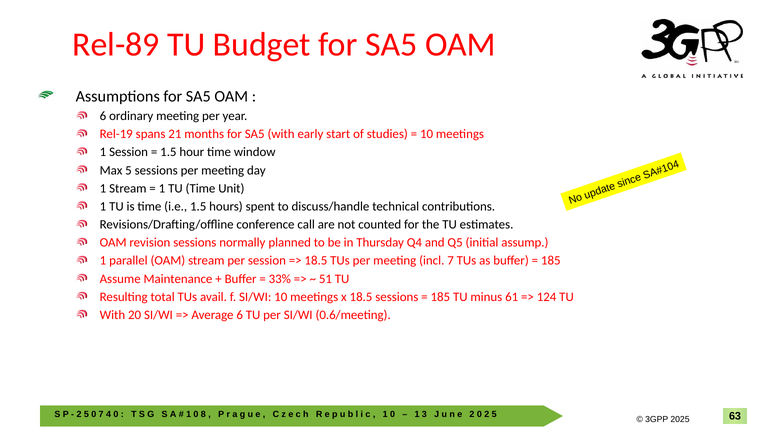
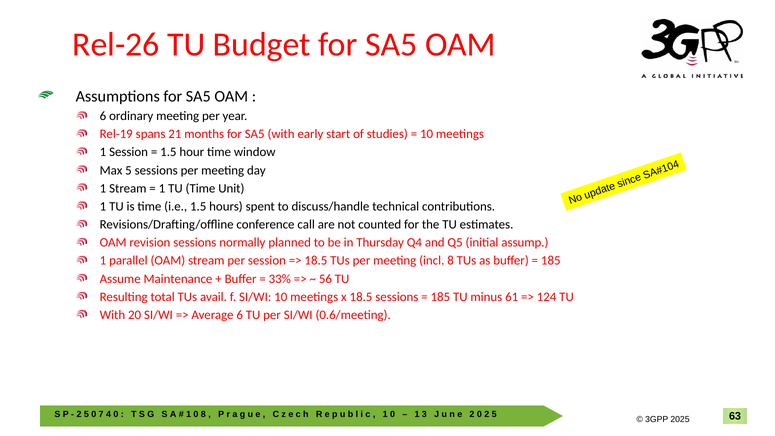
Rel-89: Rel-89 -> Rel-26
incl 7: 7 -> 8
51: 51 -> 56
